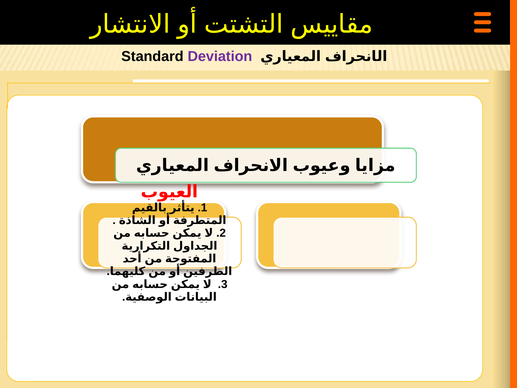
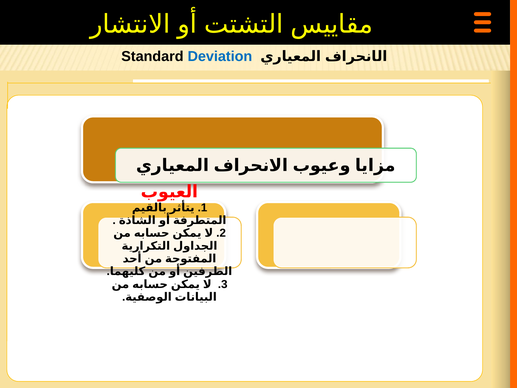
Deviation colour: purple -> blue
